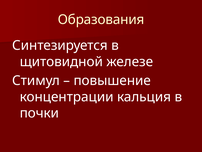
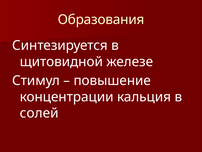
почки: почки -> солей
